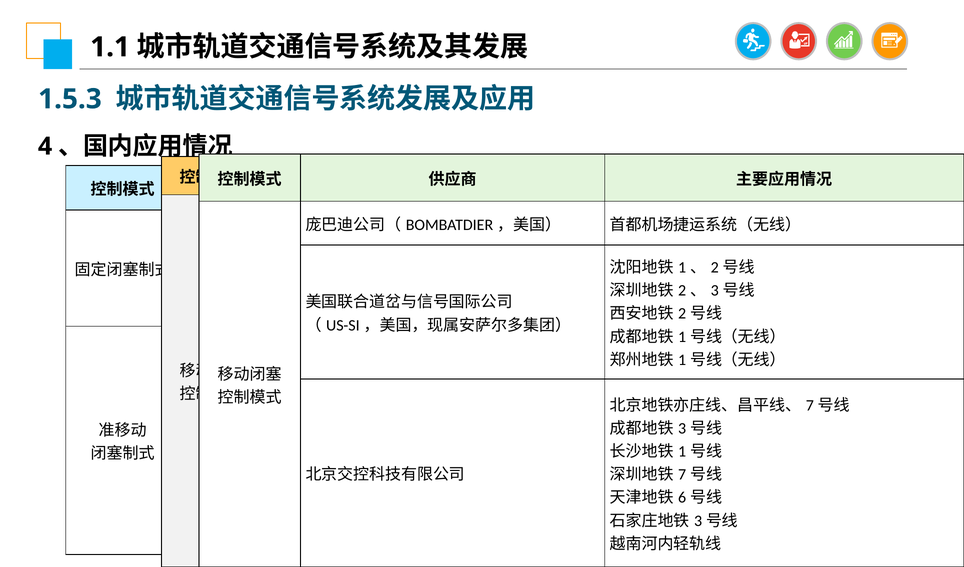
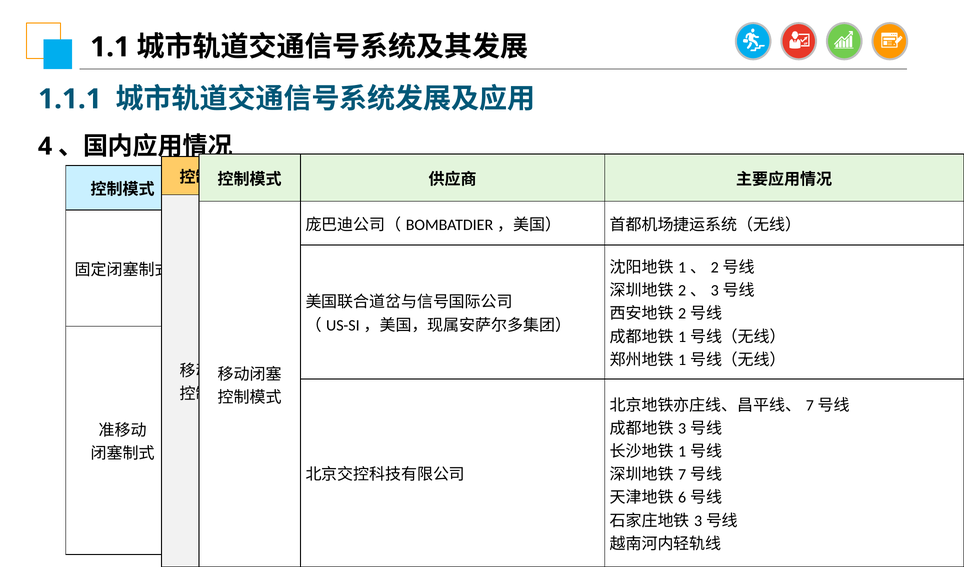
1.5.3: 1.5.3 -> 1.1.1
